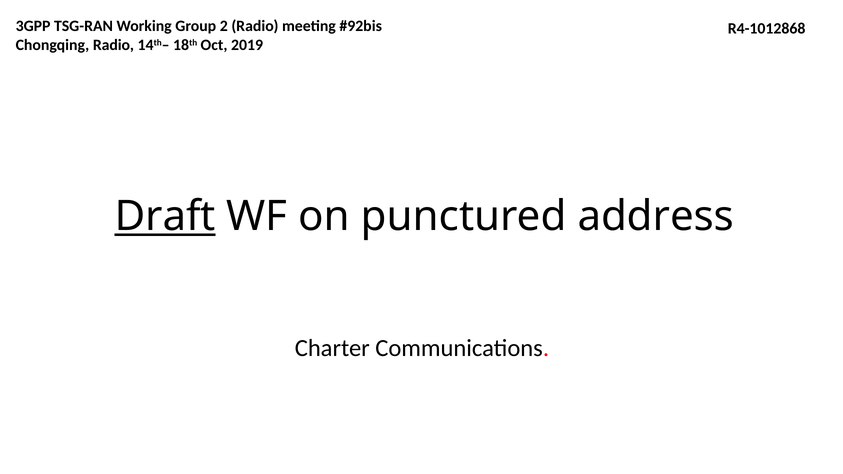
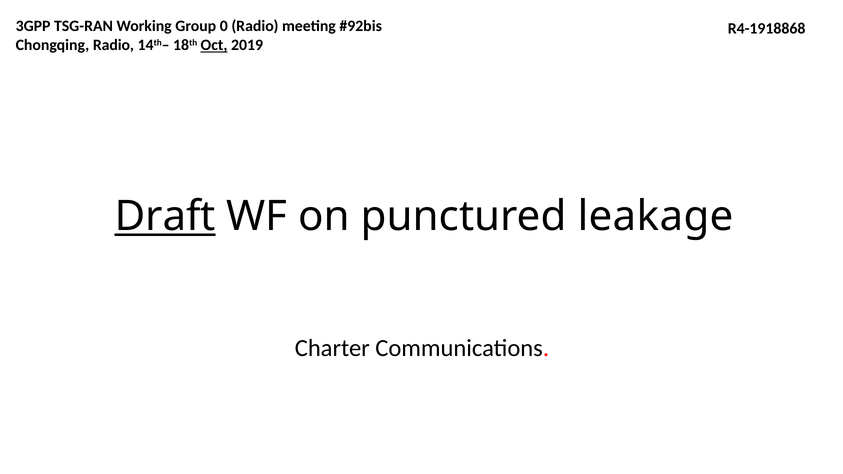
2: 2 -> 0
R4-1012868: R4-1012868 -> R4-1918868
Oct underline: none -> present
address: address -> leakage
